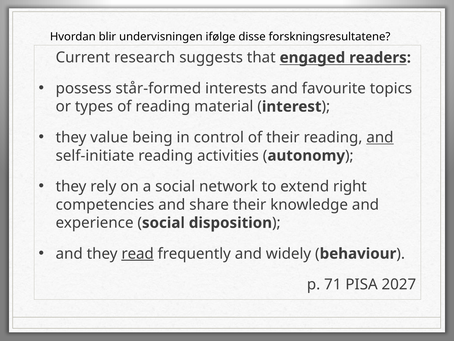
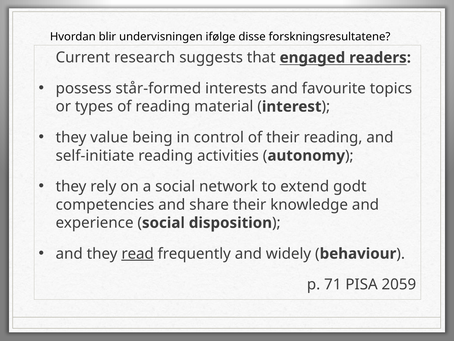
and at (380, 137) underline: present -> none
right: right -> godt
2027: 2027 -> 2059
